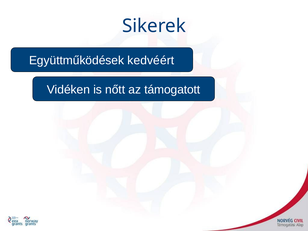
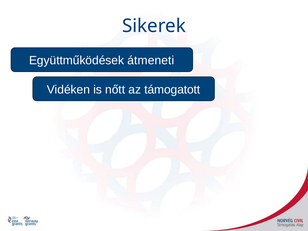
kedvéért: kedvéért -> átmeneti
